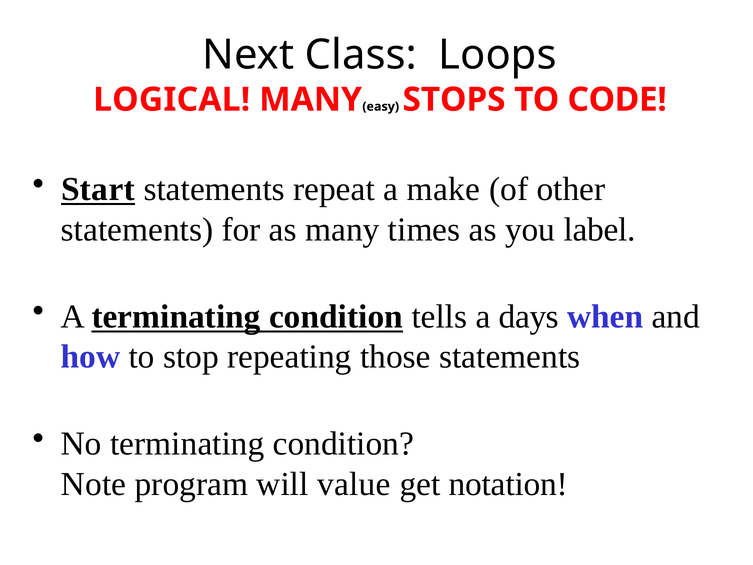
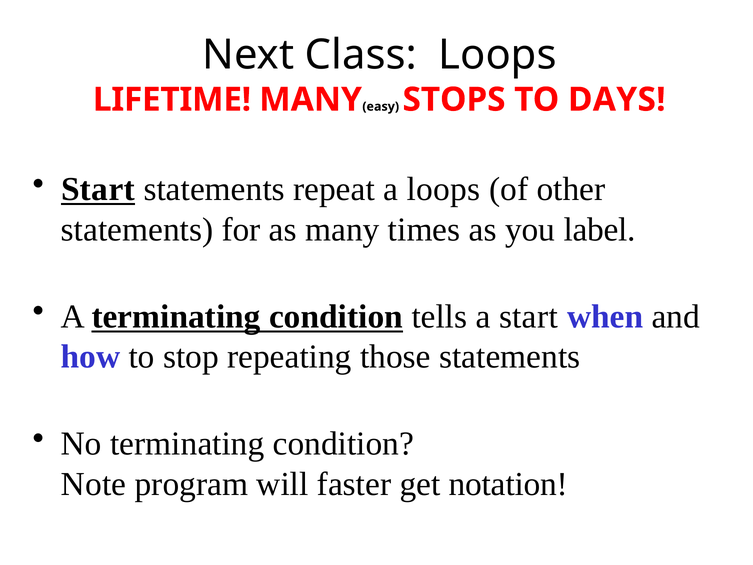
LOGICAL: LOGICAL -> LIFETIME
CODE: CODE -> DAYS
a make: make -> loops
a days: days -> start
value: value -> faster
